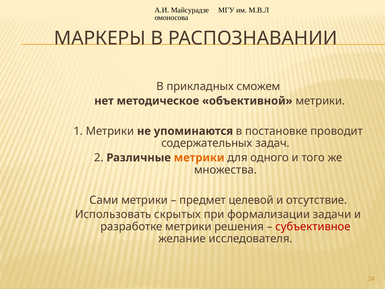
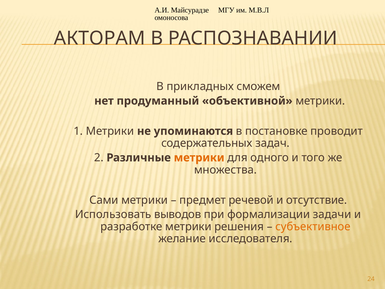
МАРКЕРЫ: МАРКЕРЫ -> АКТОРАМ
методическое: методическое -> продуманный
целевой: целевой -> речевой
скрытых: скрытых -> выводов
субъективное colour: red -> orange
